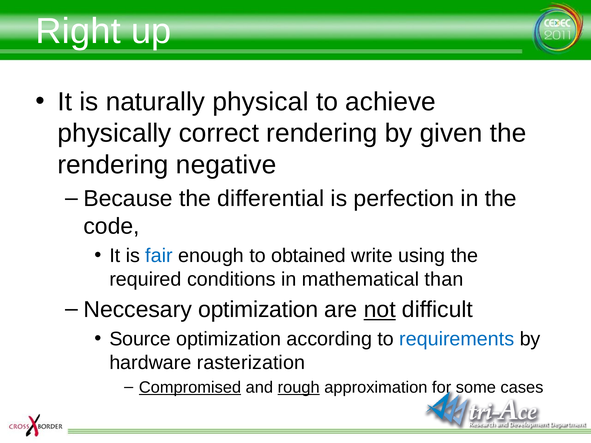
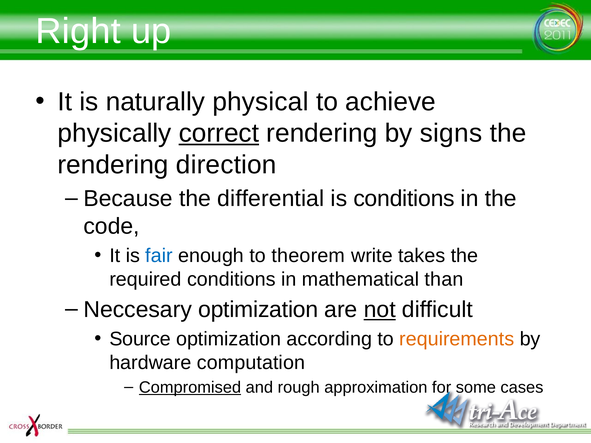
correct underline: none -> present
given: given -> signs
negative: negative -> direction
is perfection: perfection -> conditions
obtained: obtained -> theorem
using: using -> takes
requirements colour: blue -> orange
rasterization: rasterization -> computation
rough underline: present -> none
